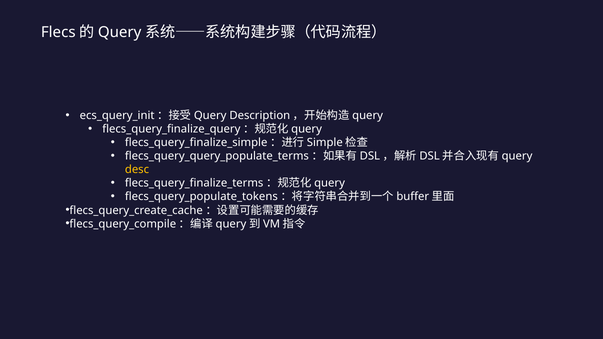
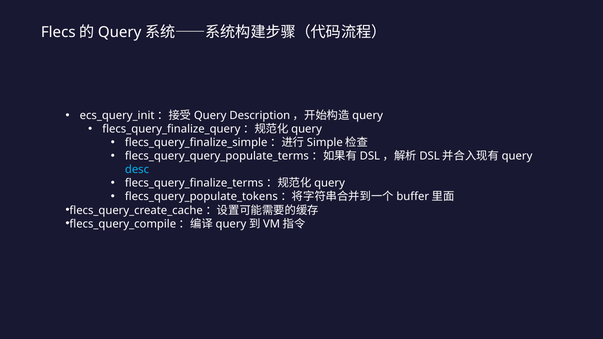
desc colour: yellow -> light blue
